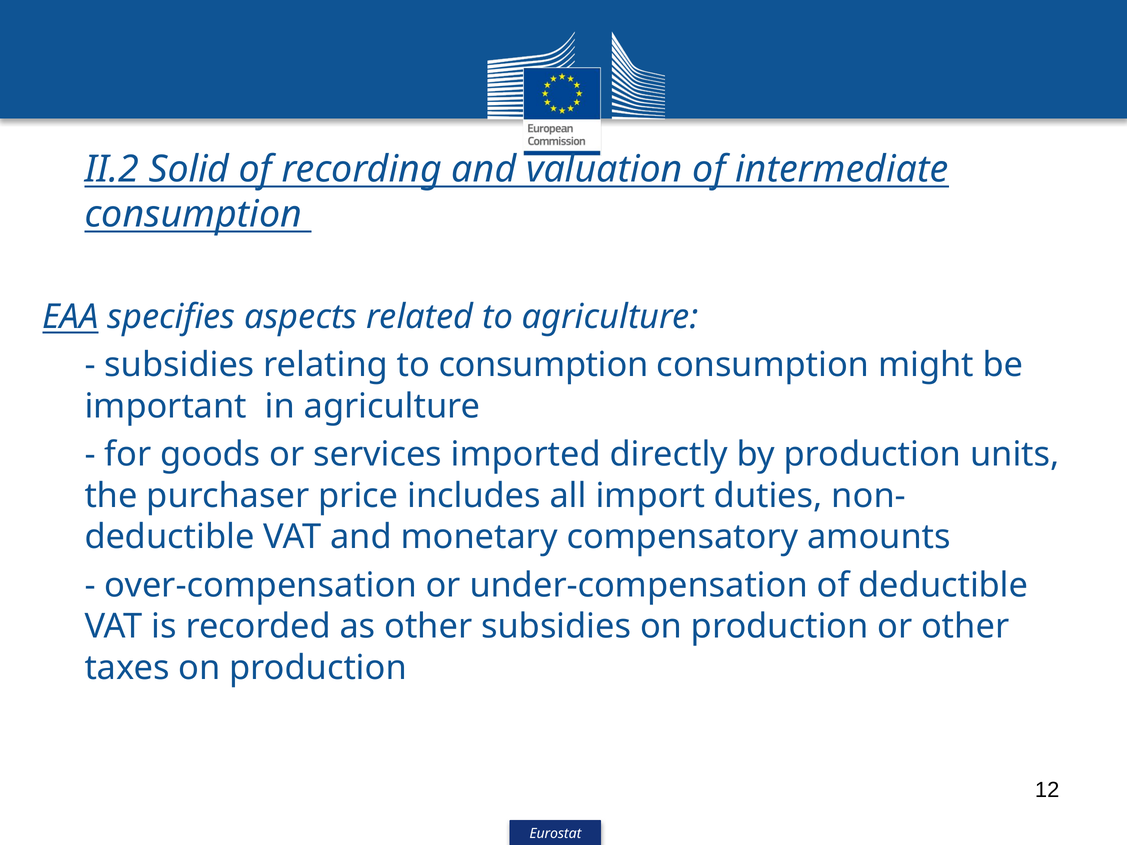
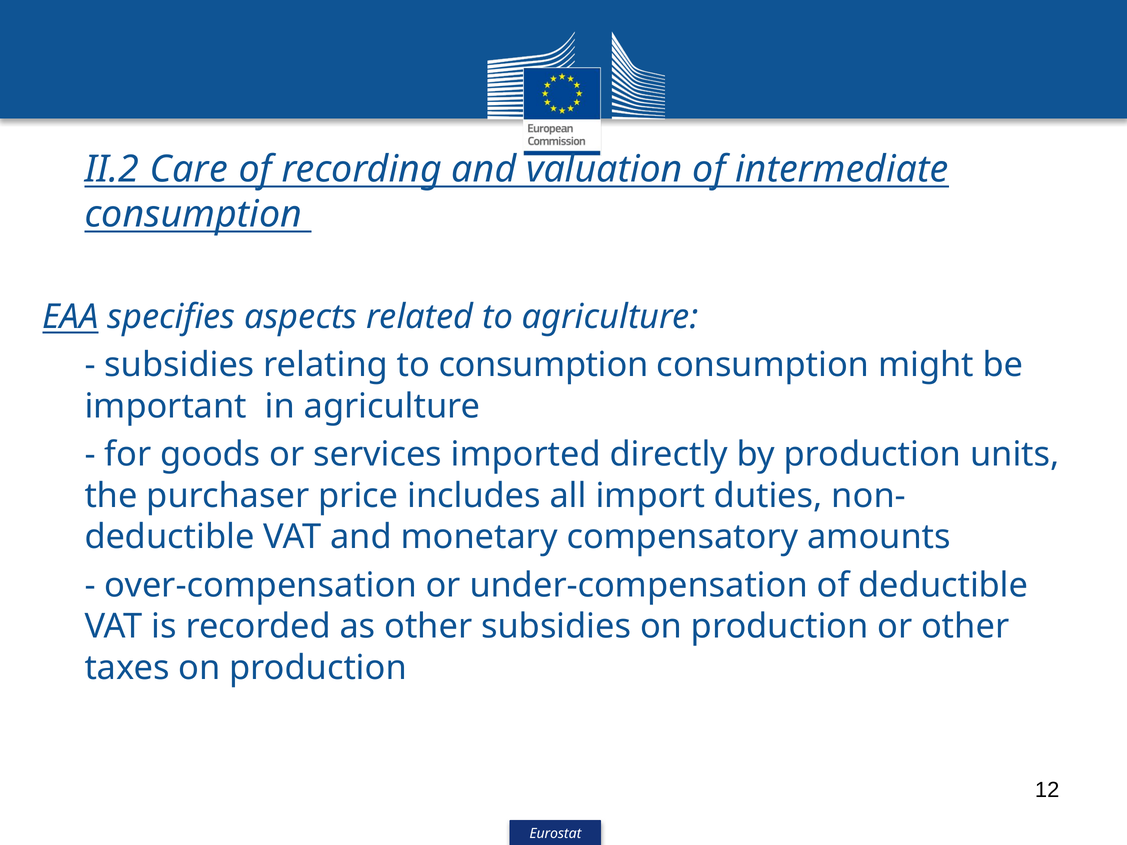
Solid: Solid -> Care
